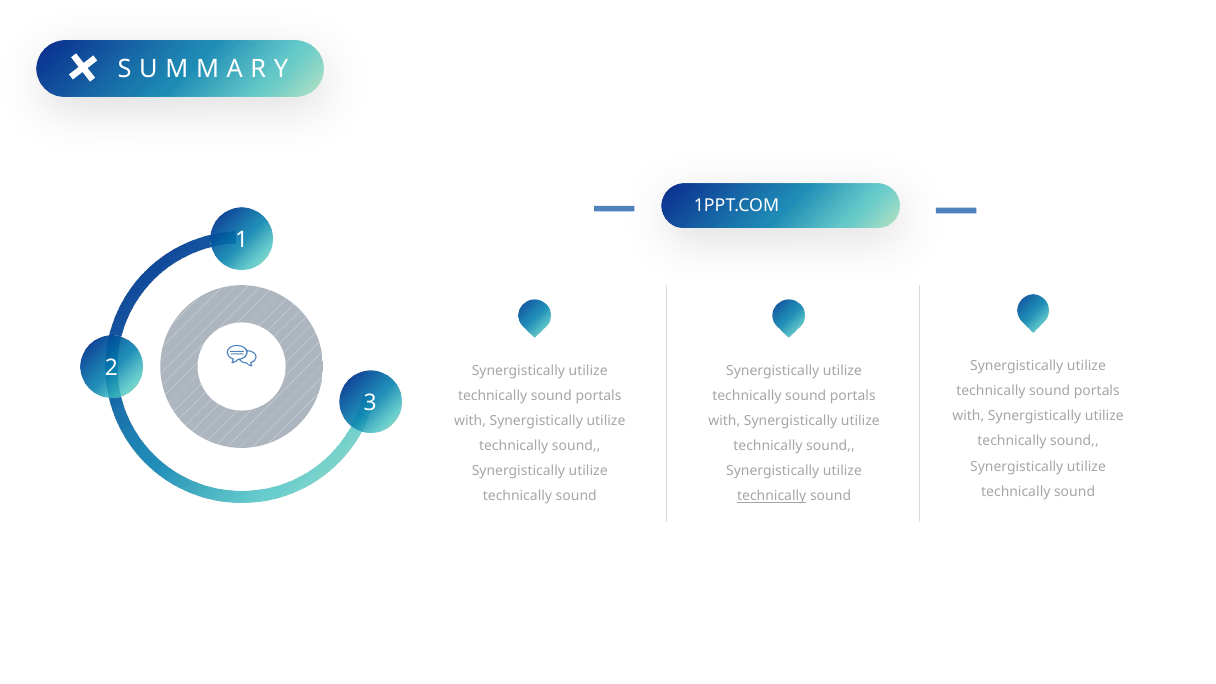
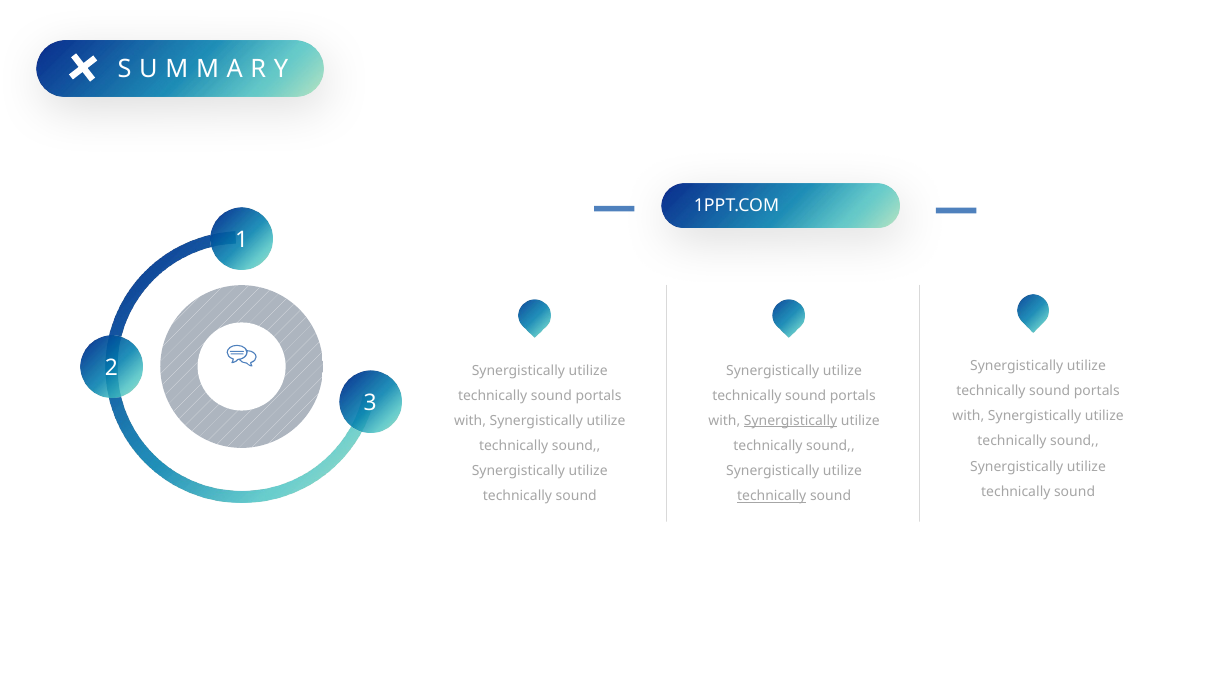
Synergistically at (791, 421) underline: none -> present
